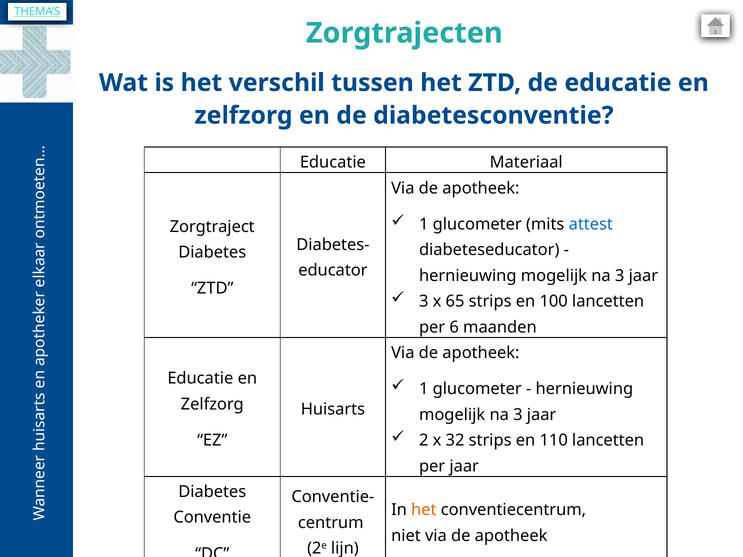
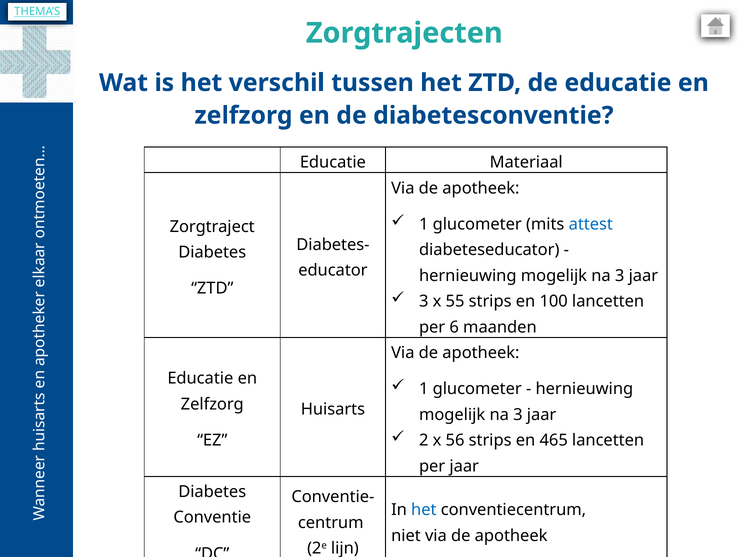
65: 65 -> 55
32: 32 -> 56
110: 110 -> 465
het at (424, 510) colour: orange -> blue
